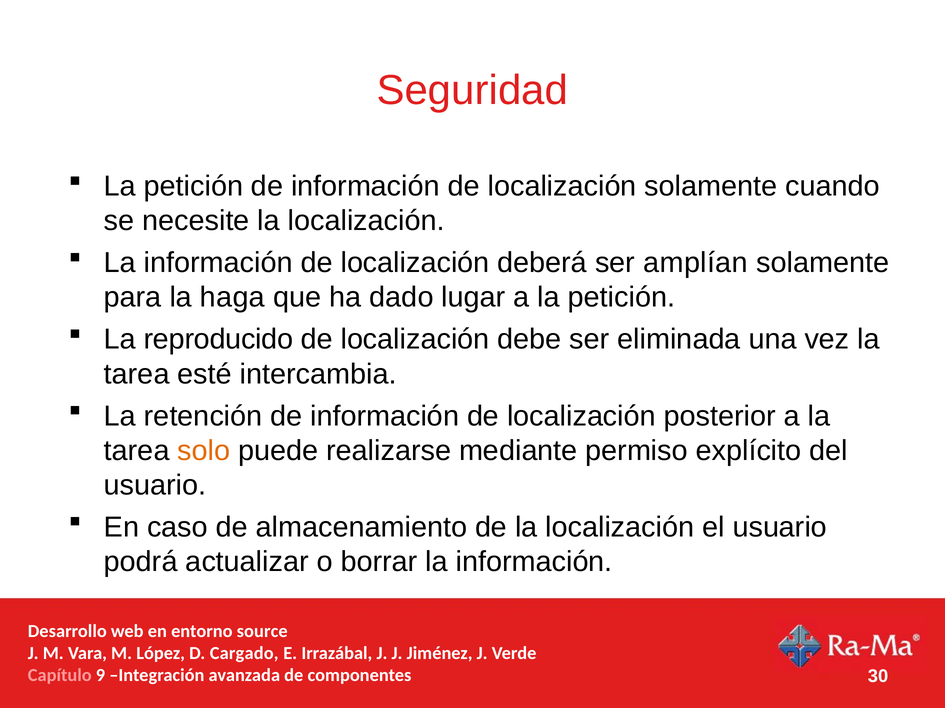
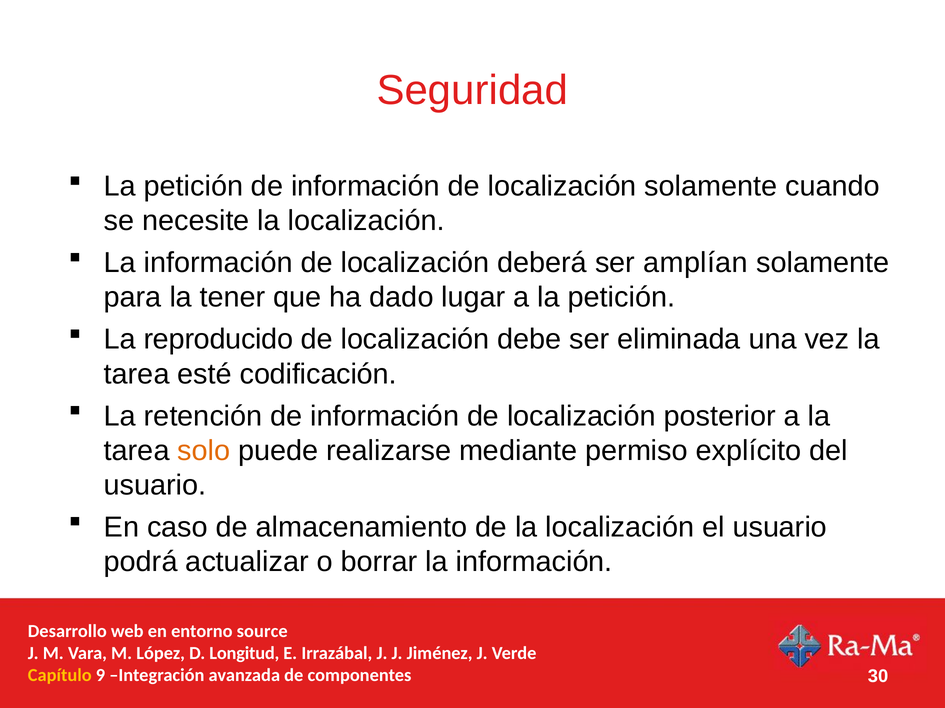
haga: haga -> tener
intercambia: intercambia -> codificación
Cargado: Cargado -> Longitud
Capítulo colour: pink -> yellow
